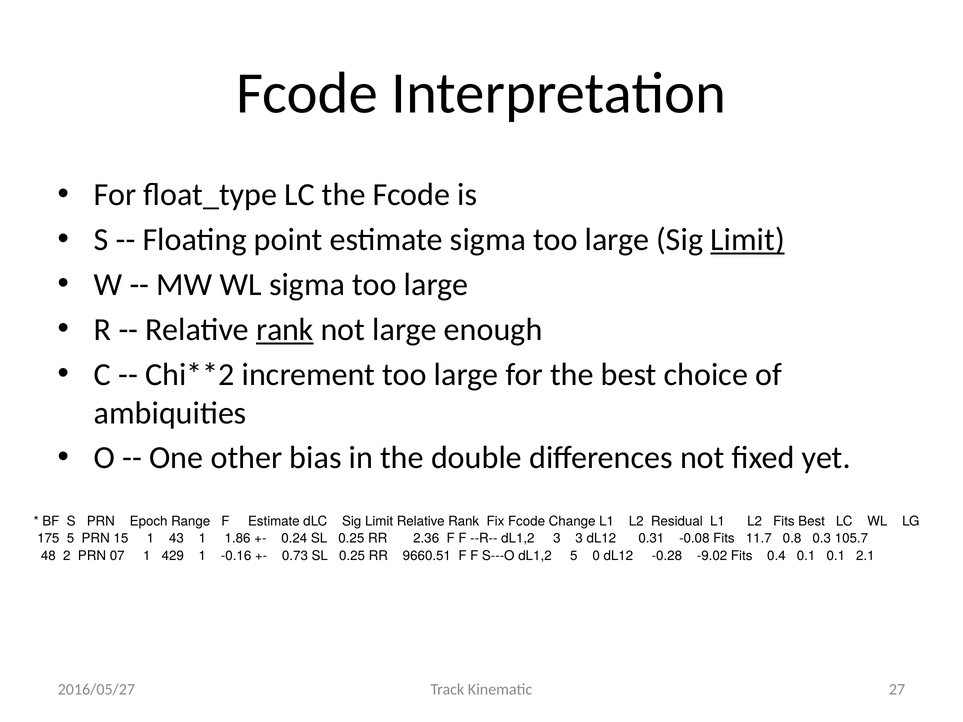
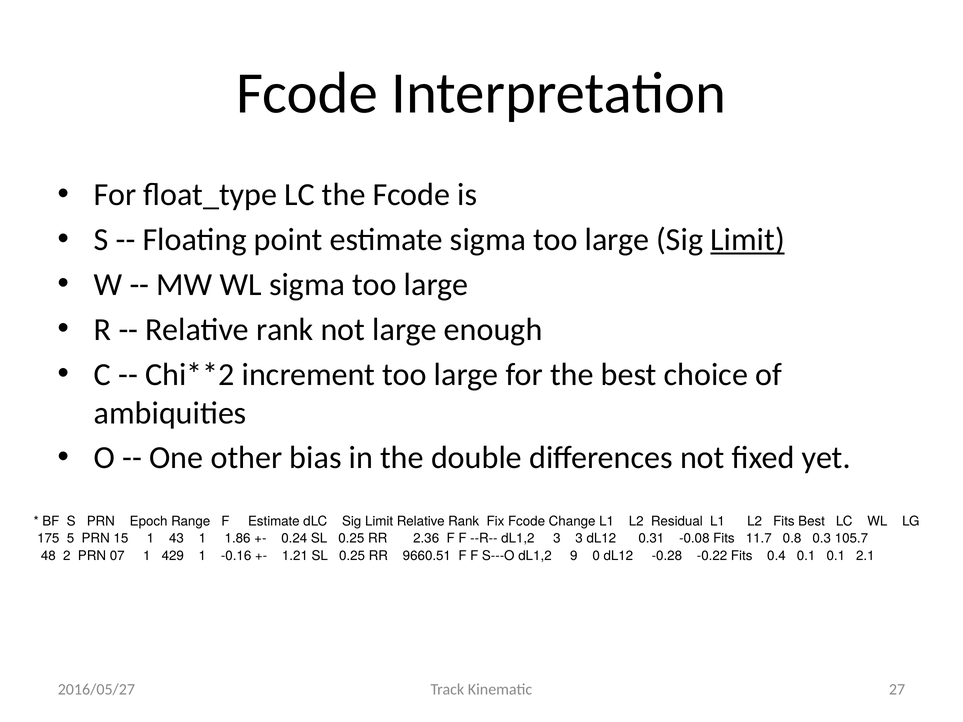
rank at (285, 330) underline: present -> none
0.73: 0.73 -> 1.21
dL1,2 5: 5 -> 9
-9.02: -9.02 -> -0.22
